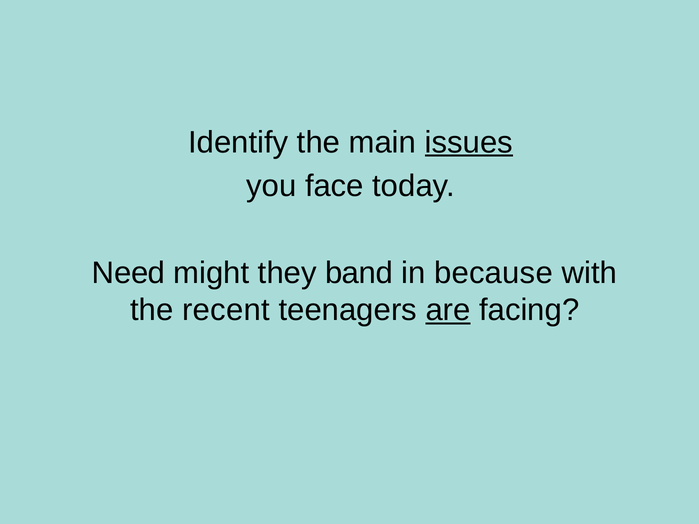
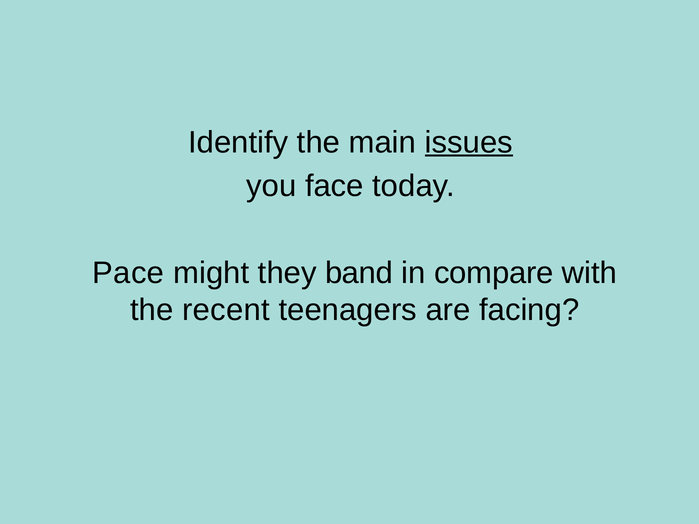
Need: Need -> Pace
because: because -> compare
are underline: present -> none
